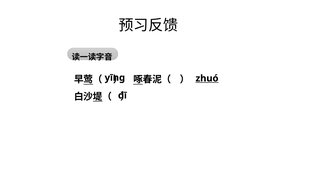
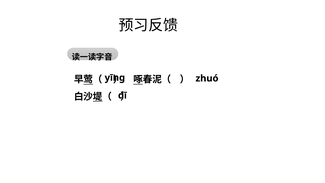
zhuó underline: present -> none
